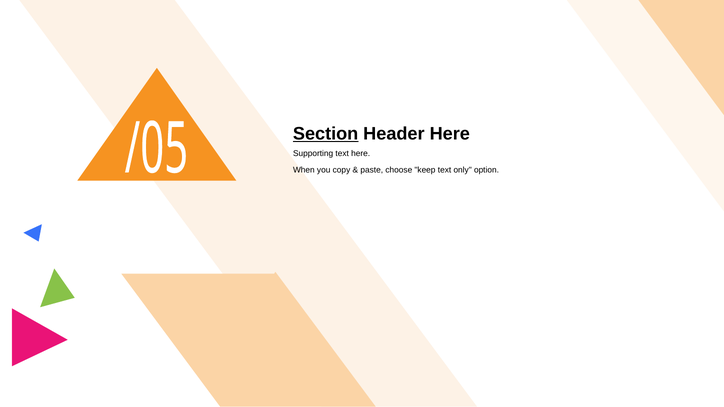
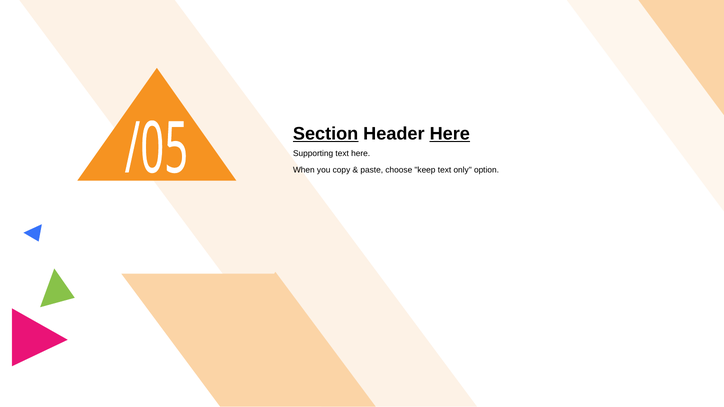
Here at (450, 134) underline: none -> present
